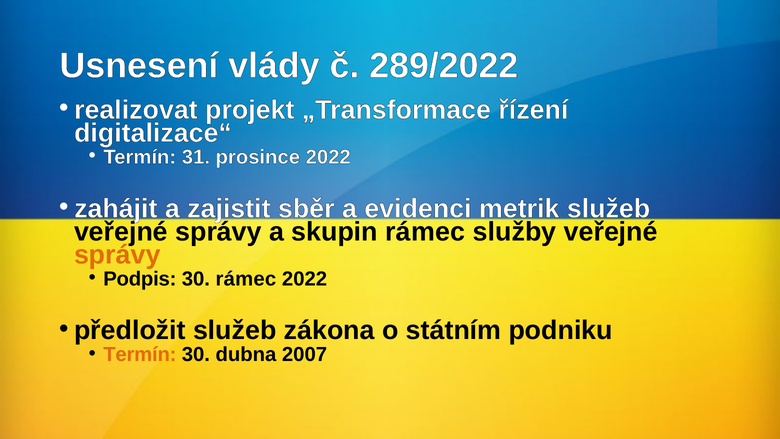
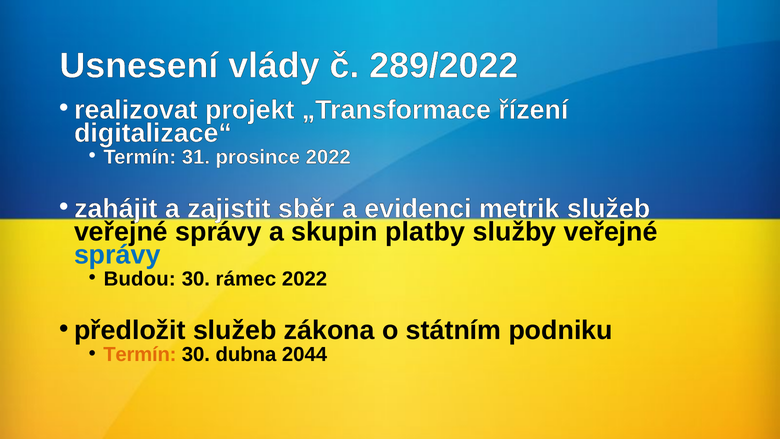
skupin rámec: rámec -> platby
správy at (117, 255) colour: orange -> blue
Podpis: Podpis -> Budou
2007: 2007 -> 2044
